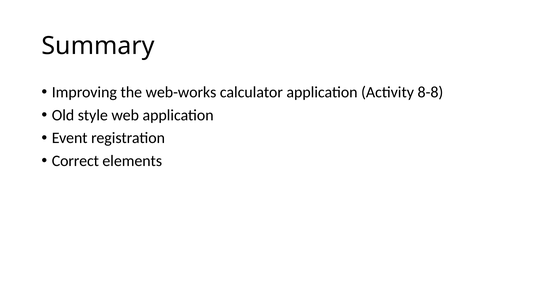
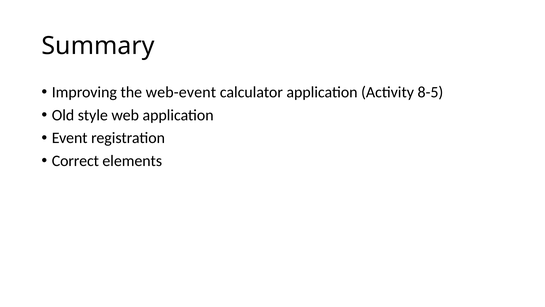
web-works: web-works -> web-event
8-8: 8-8 -> 8-5
